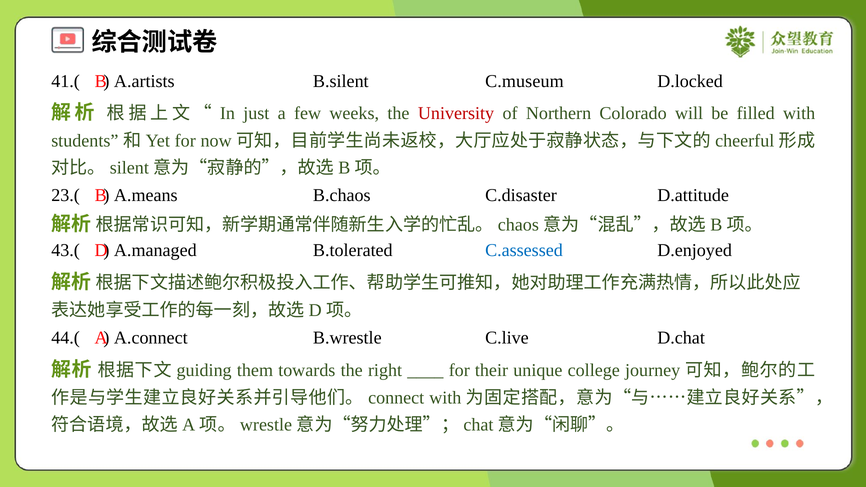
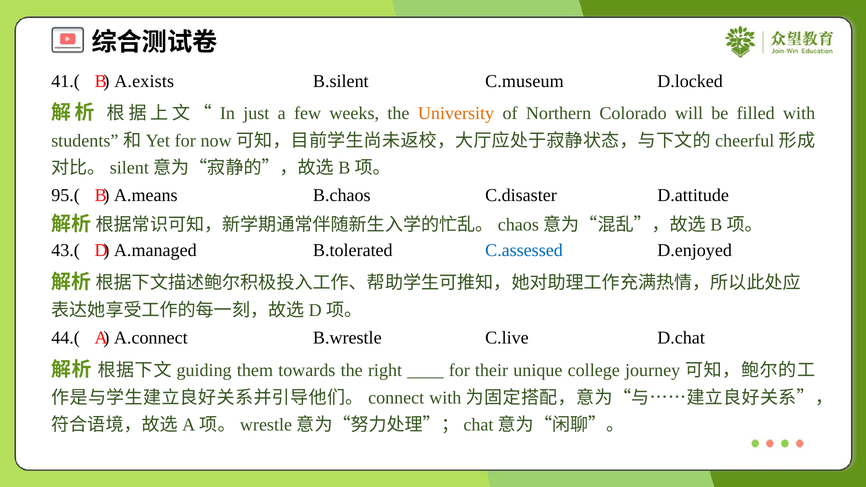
A.artists: A.artists -> A.exists
University colour: red -> orange
23.(: 23.( -> 95.(
